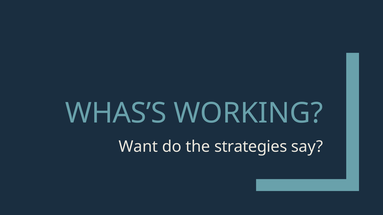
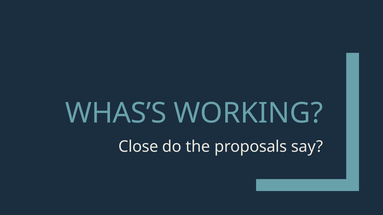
Want: Want -> Close
strategies: strategies -> proposals
